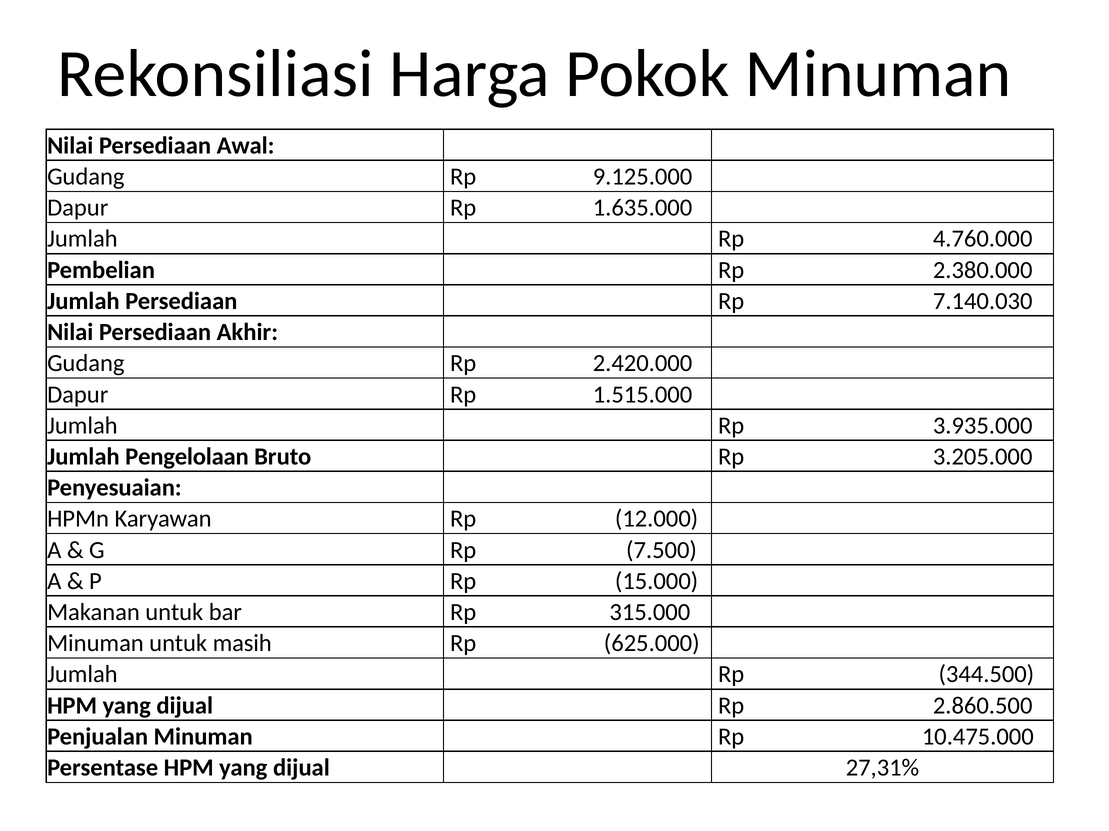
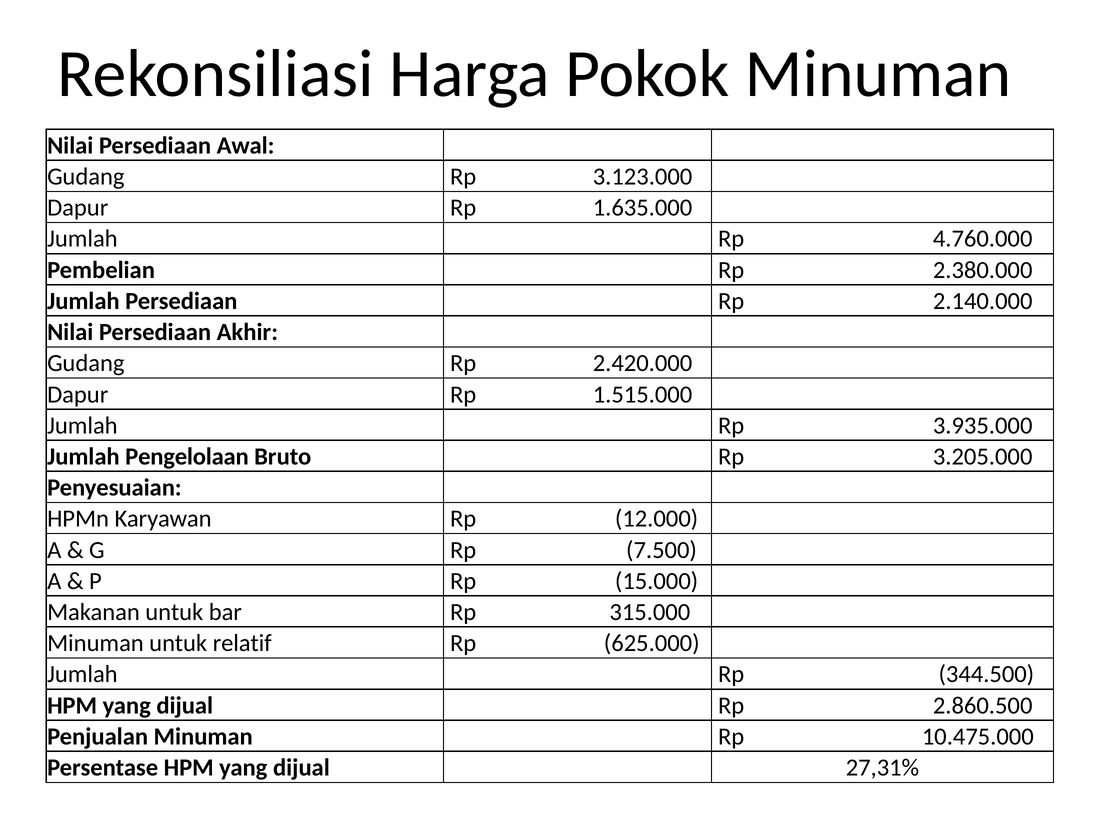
9.125.000: 9.125.000 -> 3.123.000
7.140.030: 7.140.030 -> 2.140.000
masih: masih -> relatif
